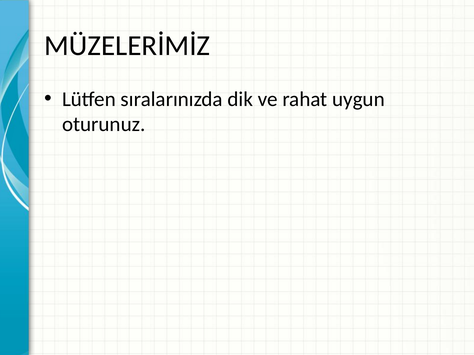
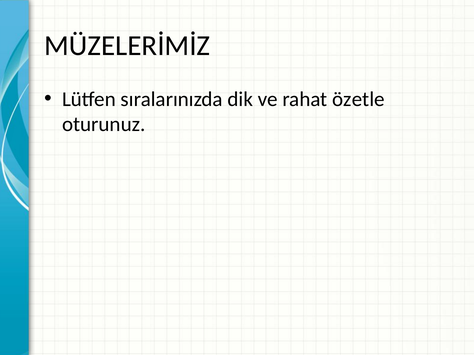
uygun: uygun -> özetle
